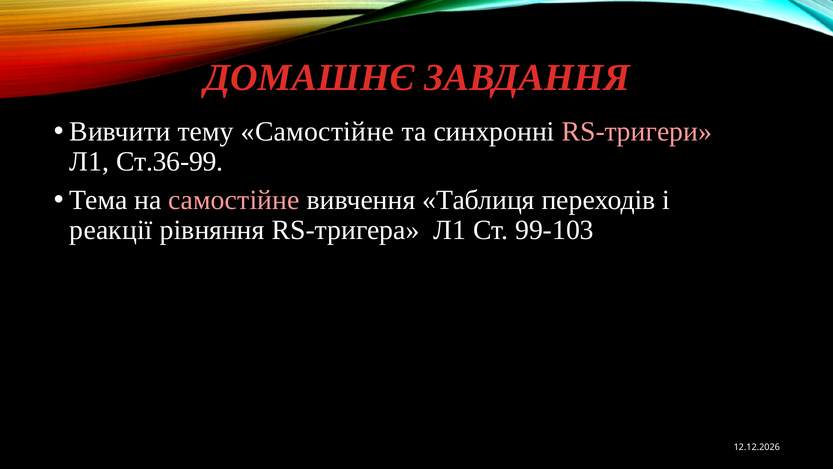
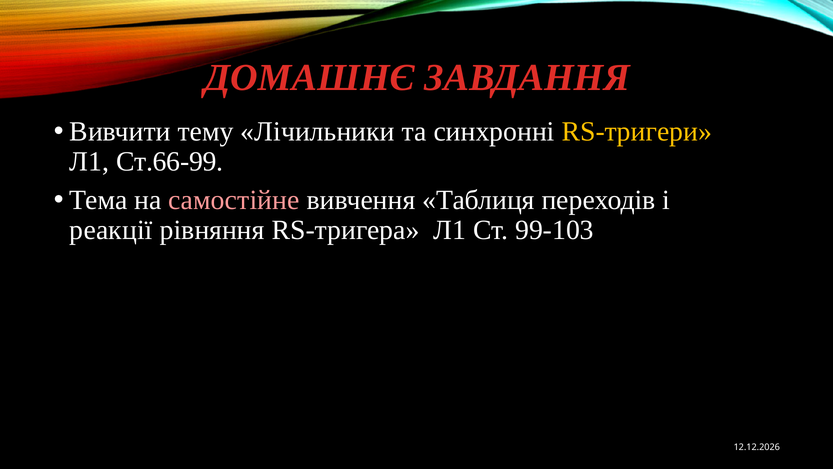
тему Самостійне: Самостійне -> Лічильники
RS-тригери colour: pink -> yellow
Ст.36-99: Ст.36-99 -> Ст.66-99
